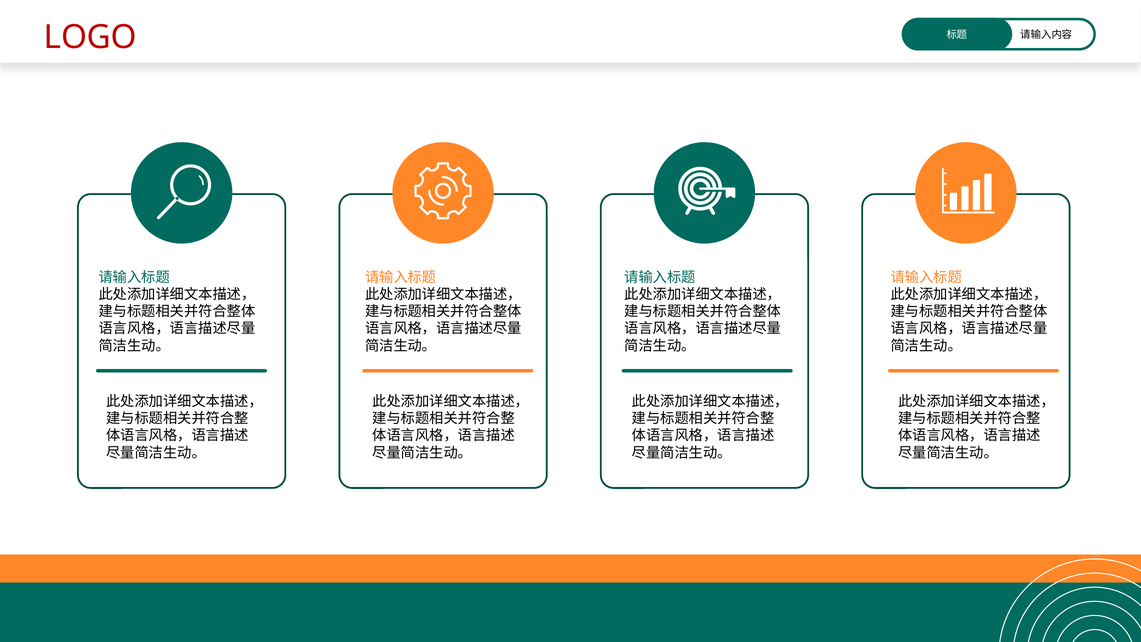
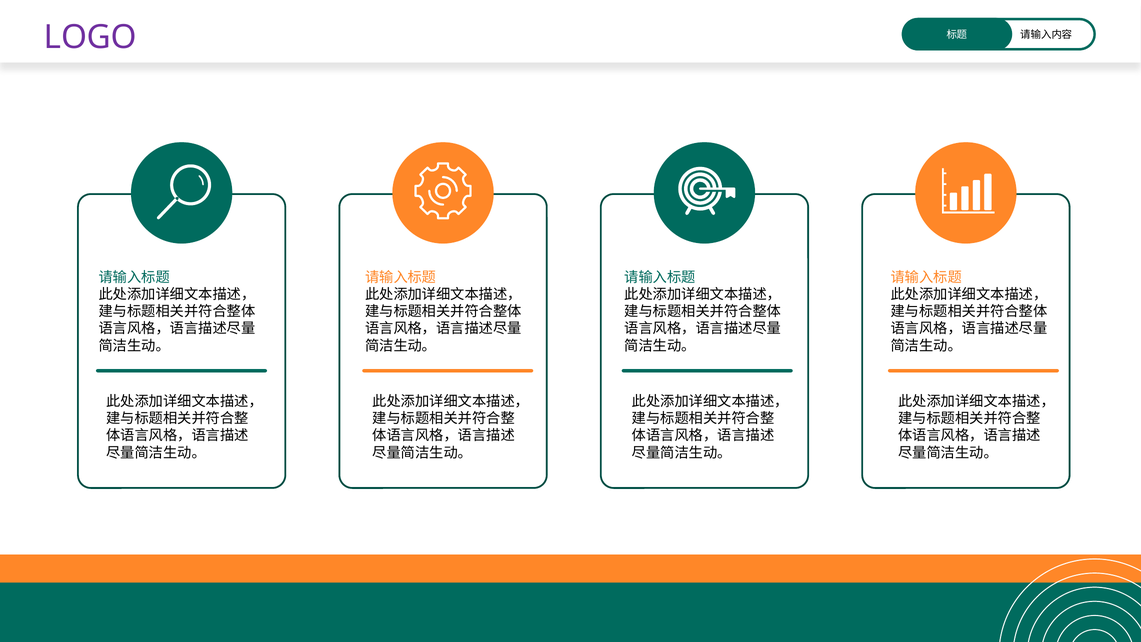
LOGO colour: red -> purple
